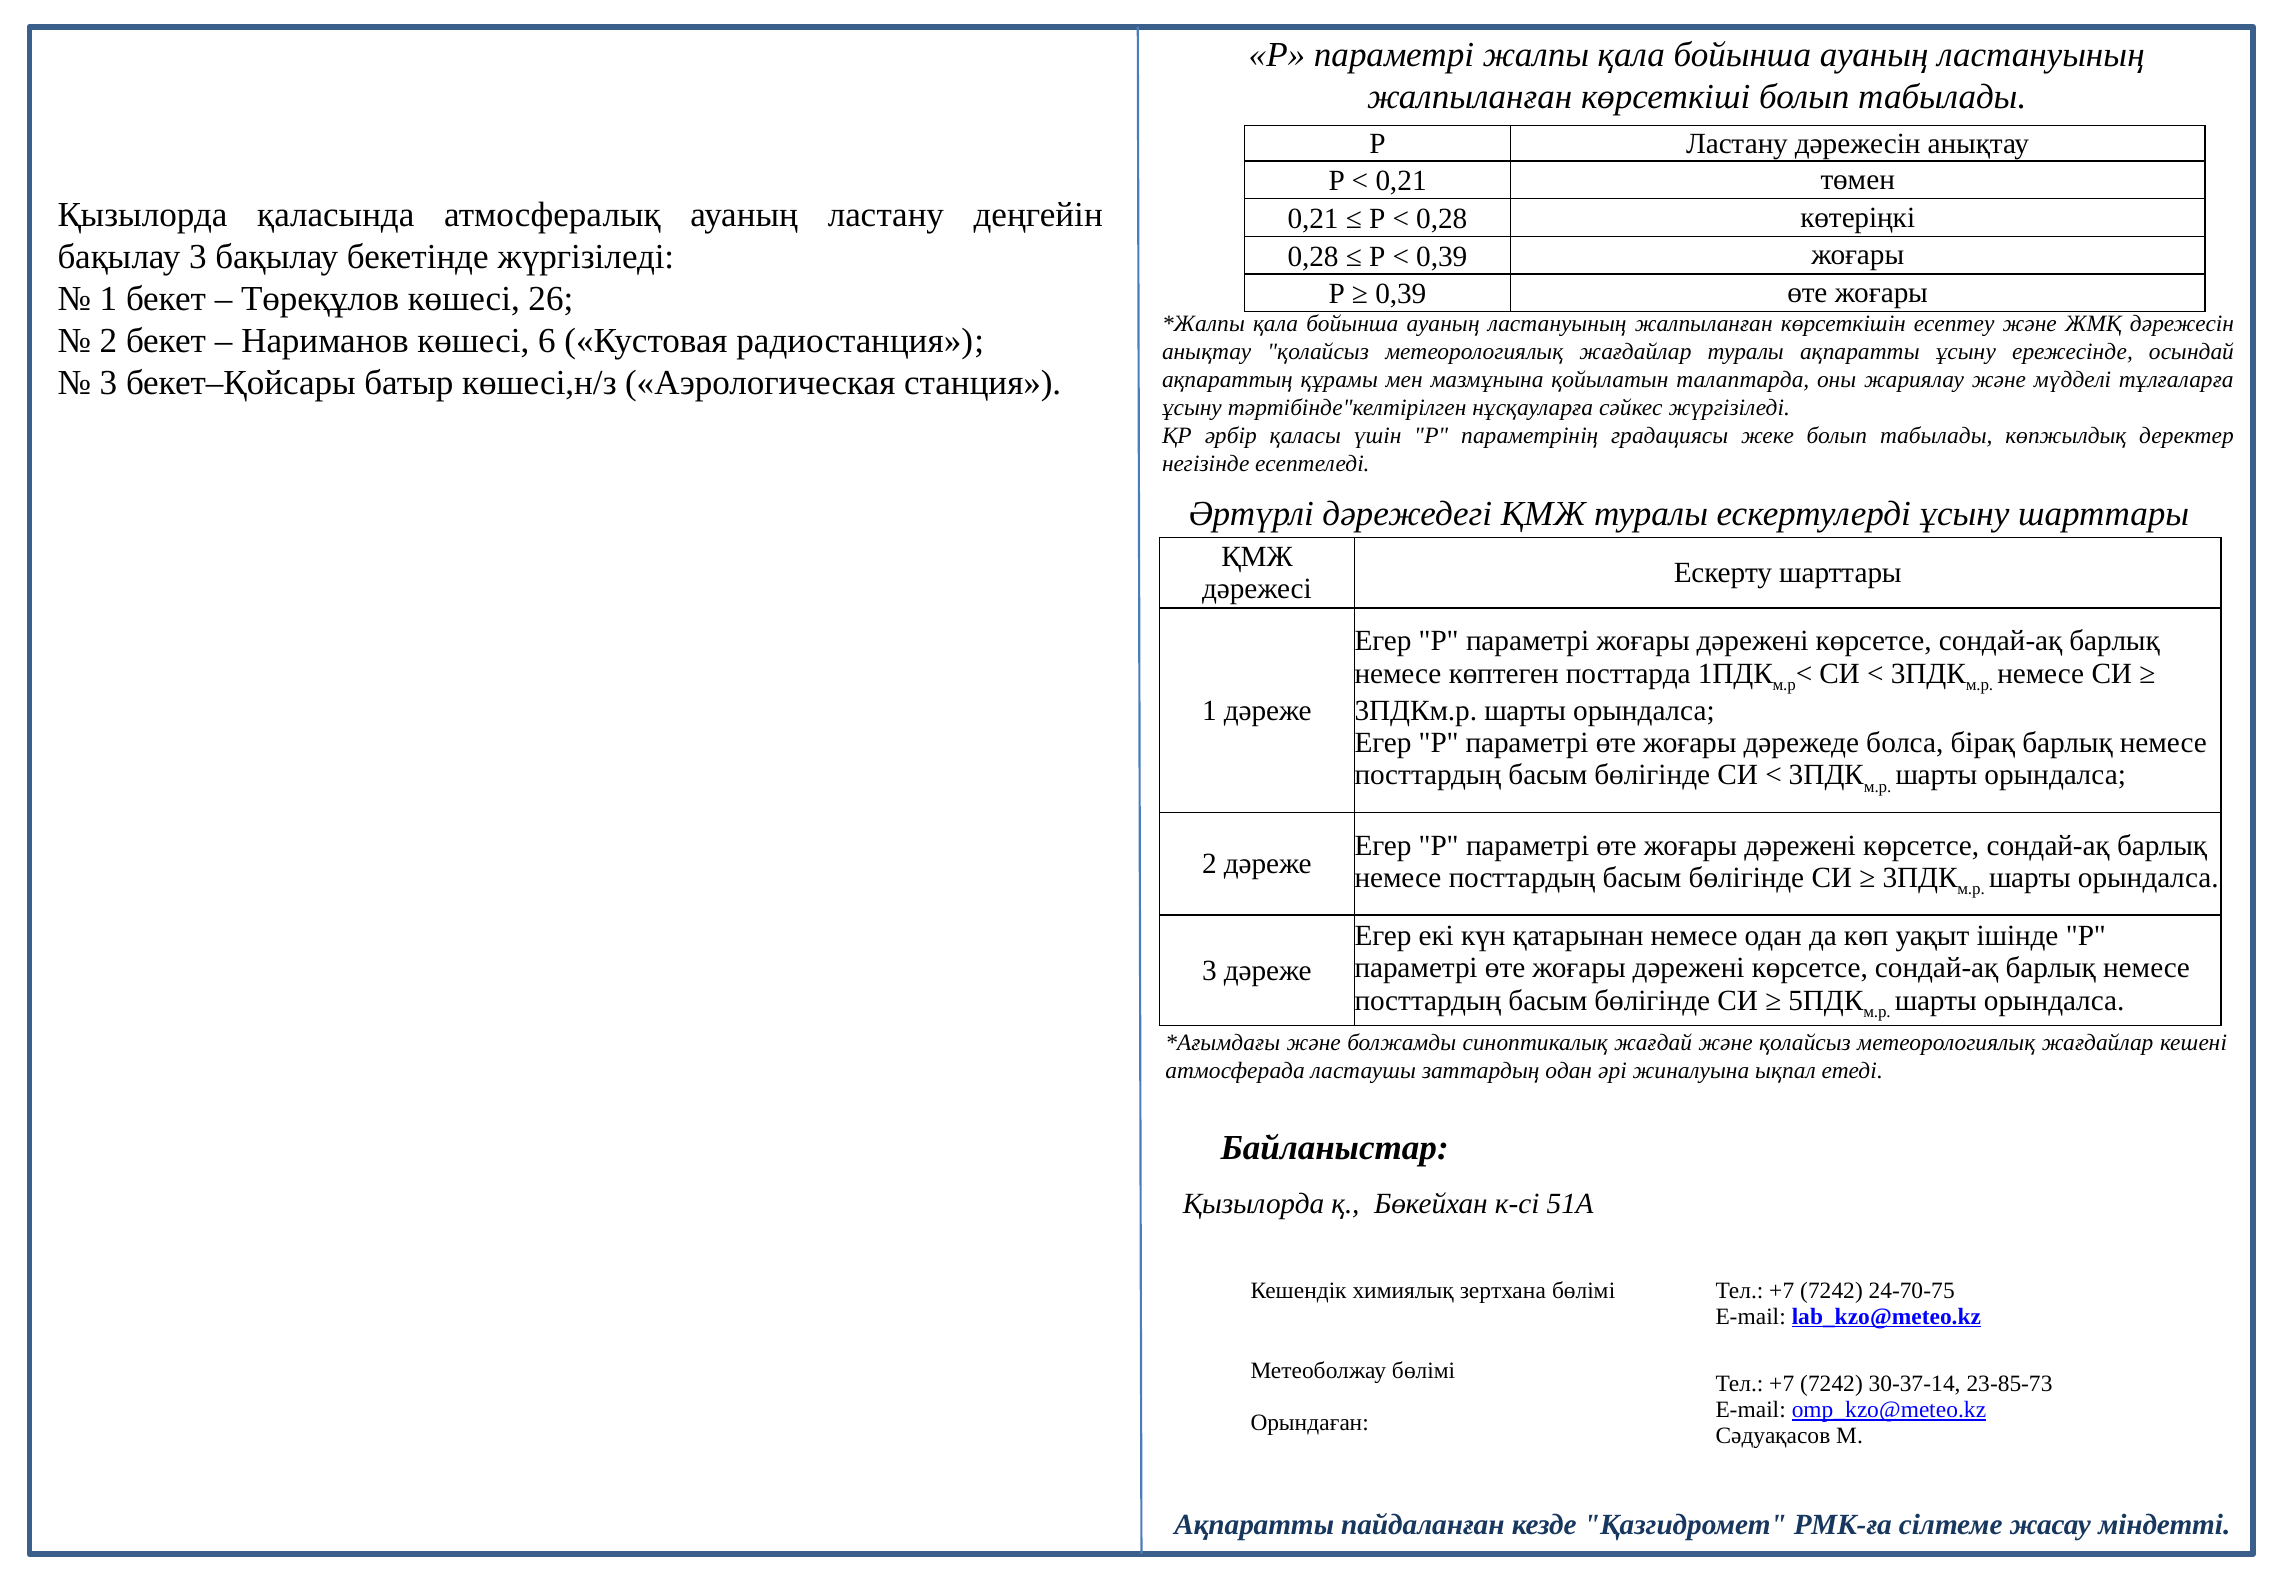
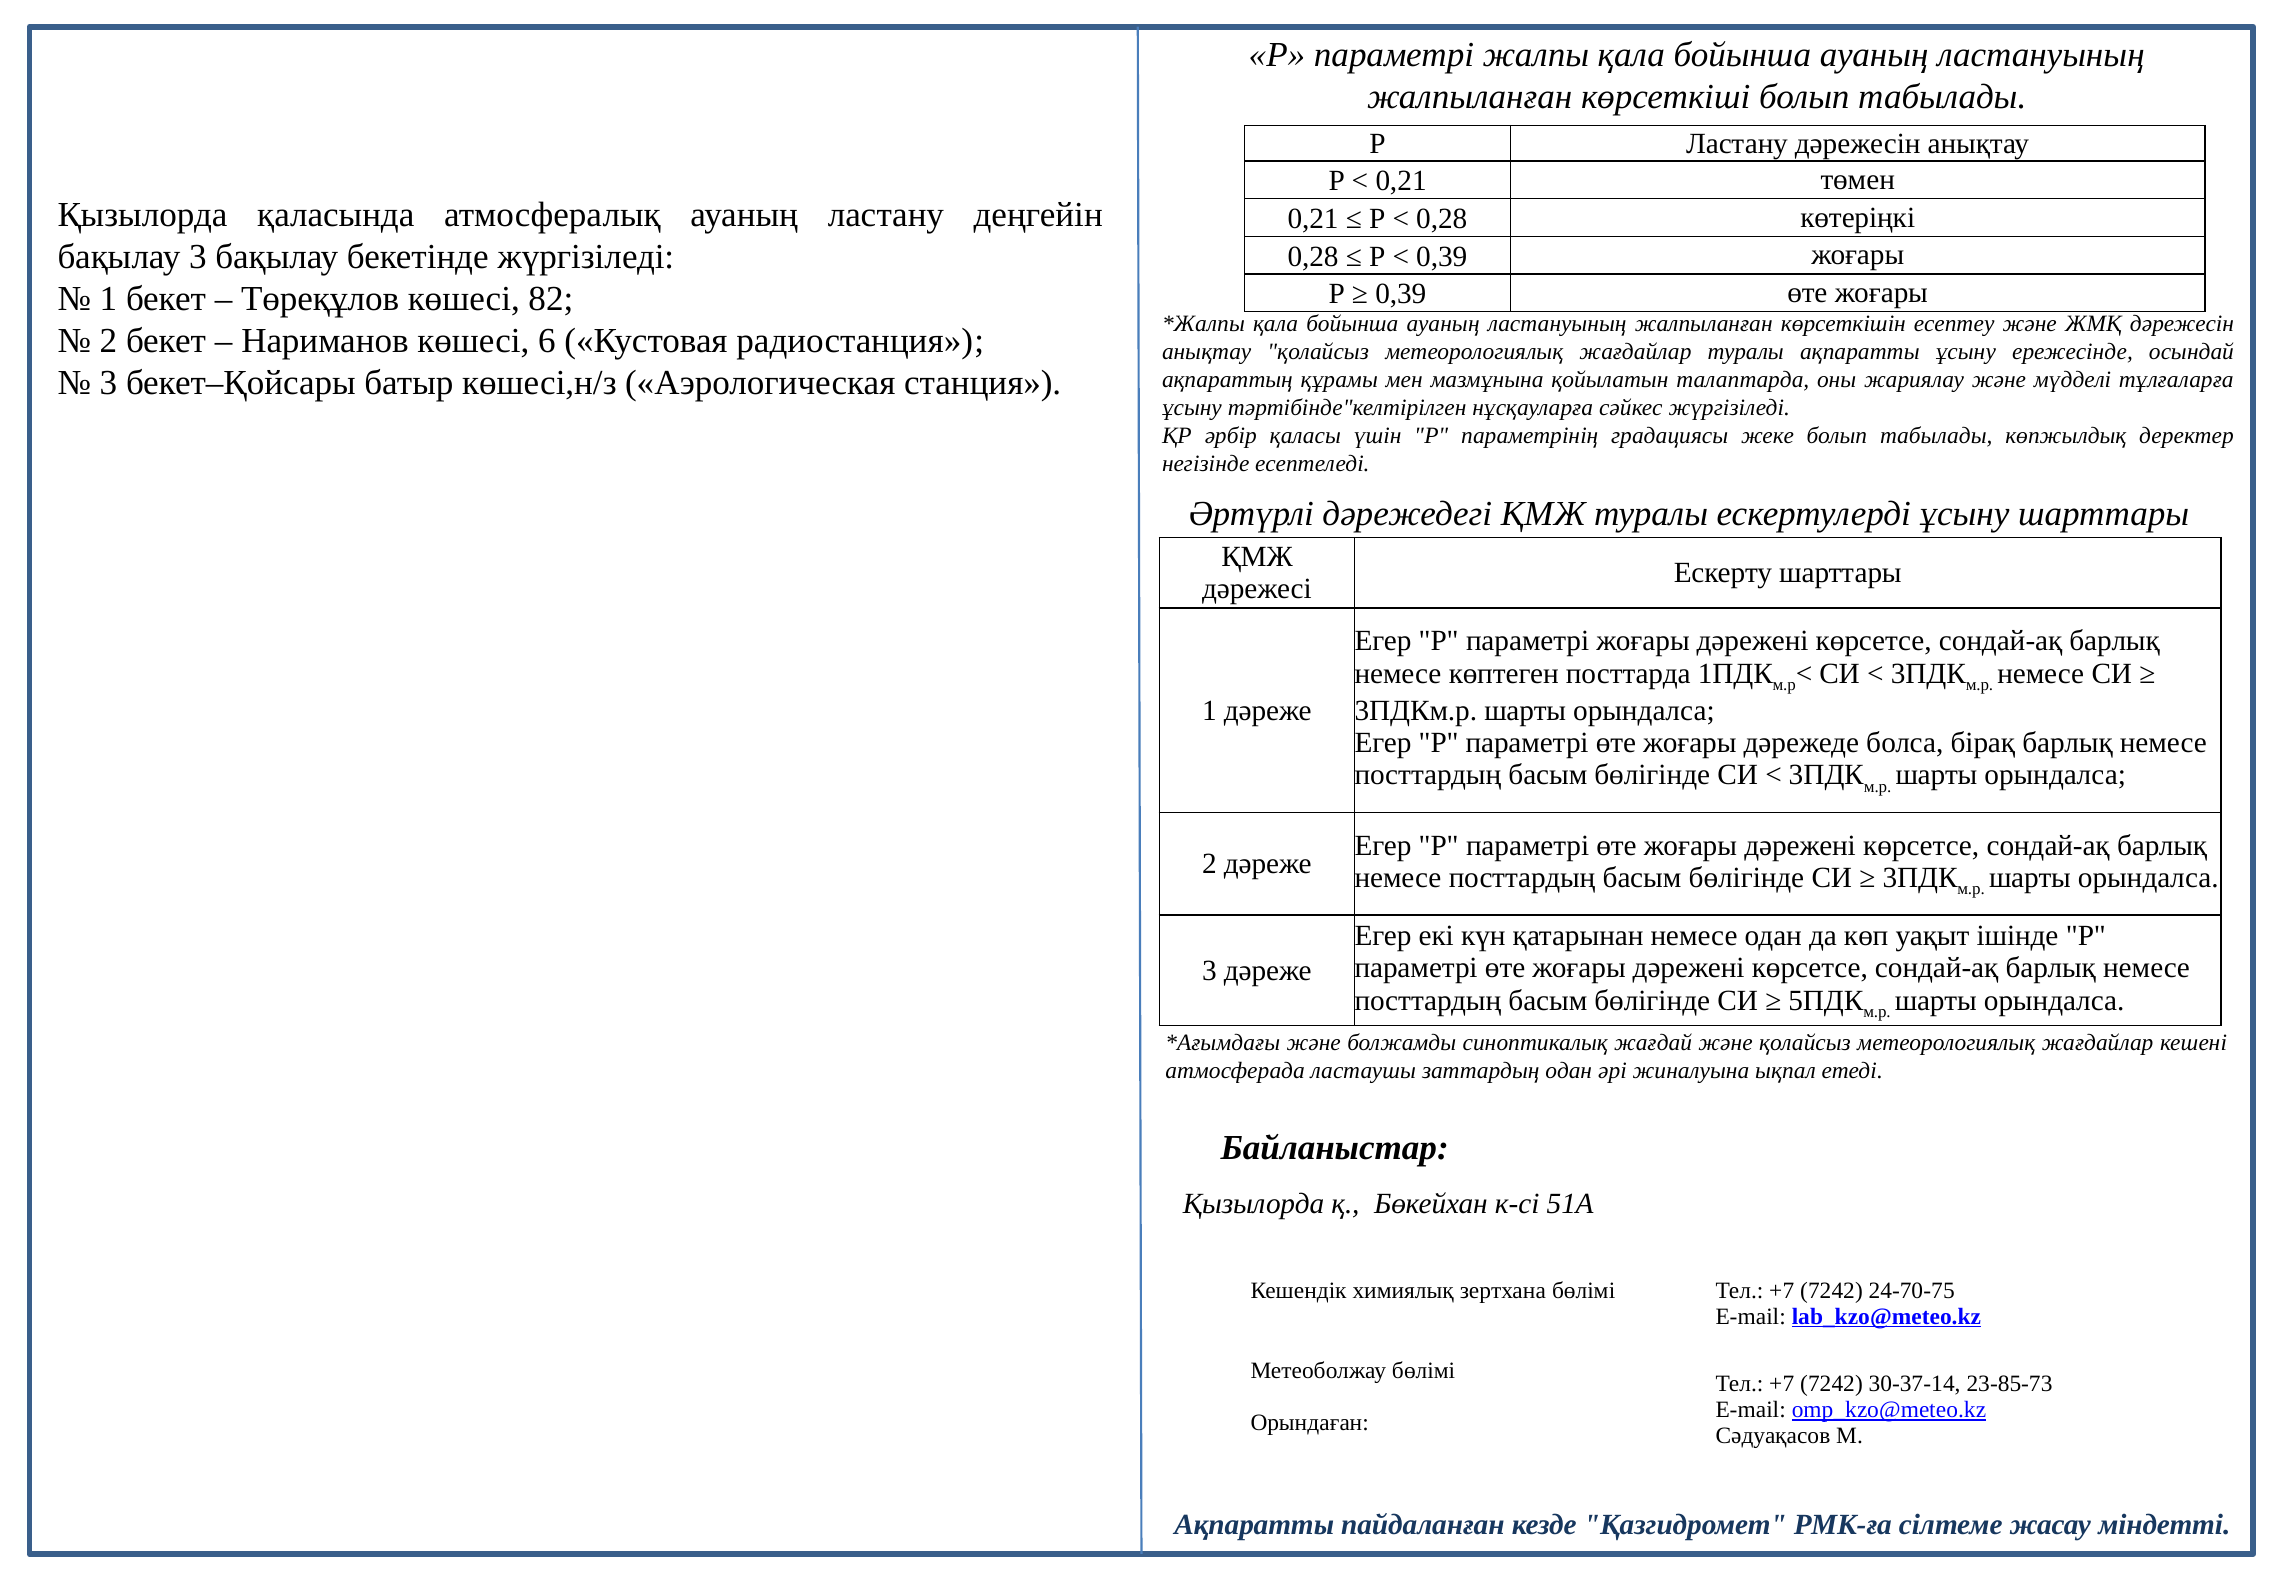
26: 26 -> 82
